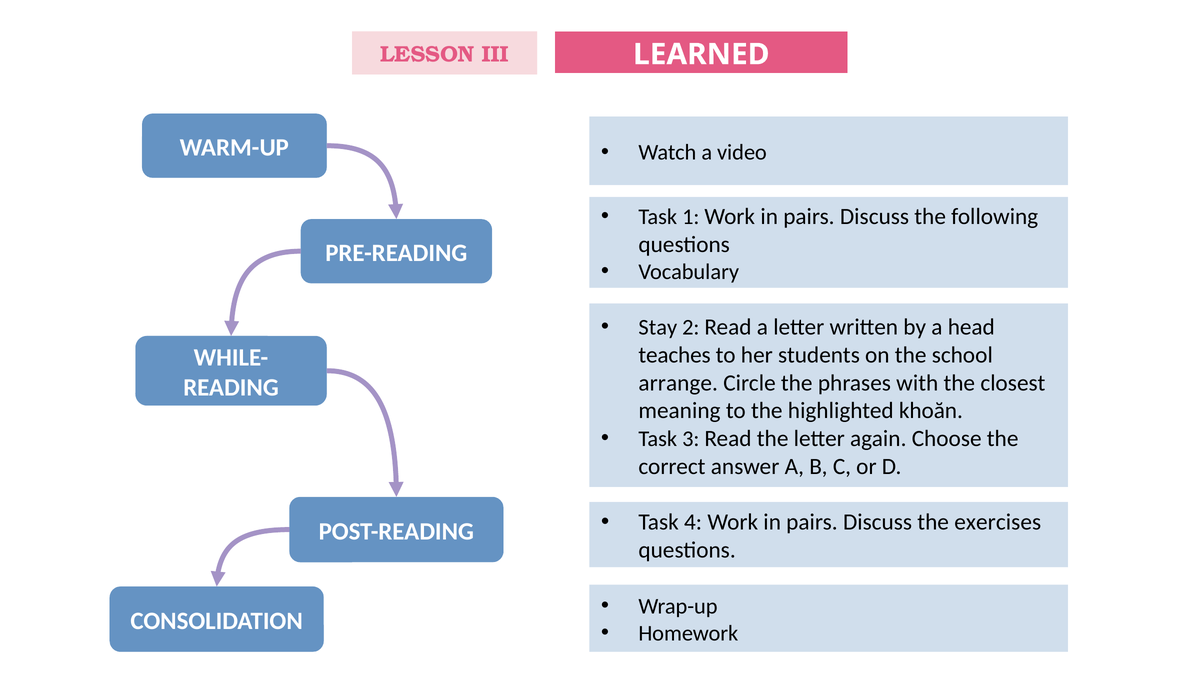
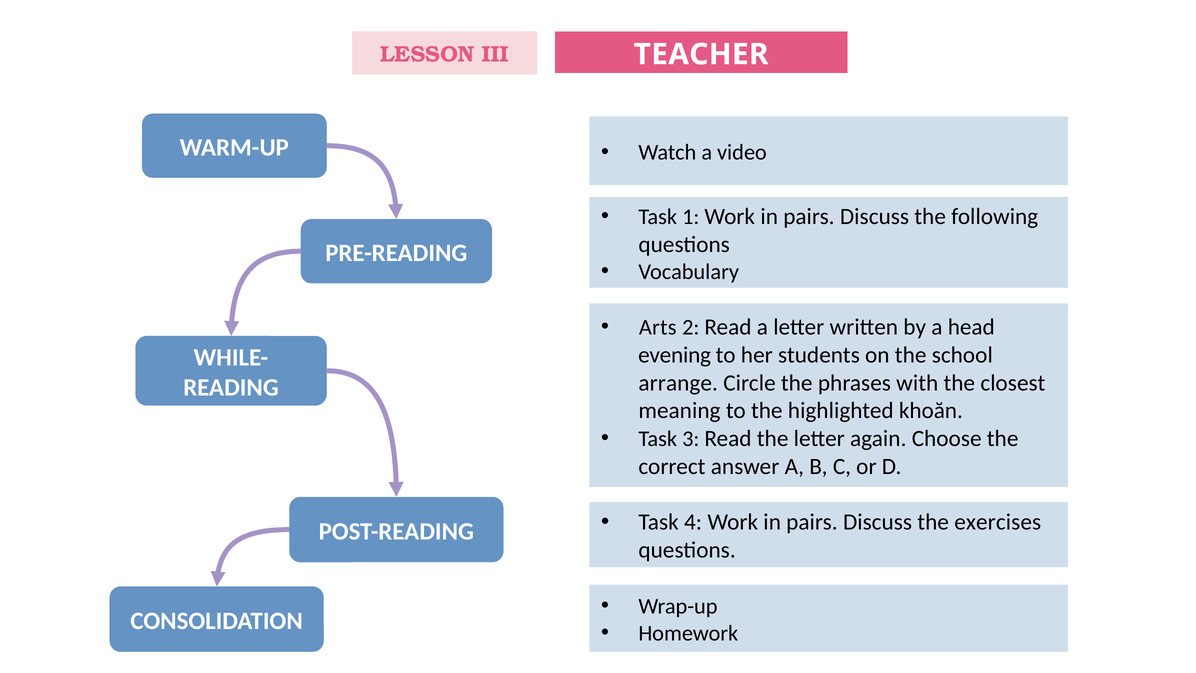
LEARNED: LEARNED -> TEACHER
Stay: Stay -> Arts
teaches: teaches -> evening
